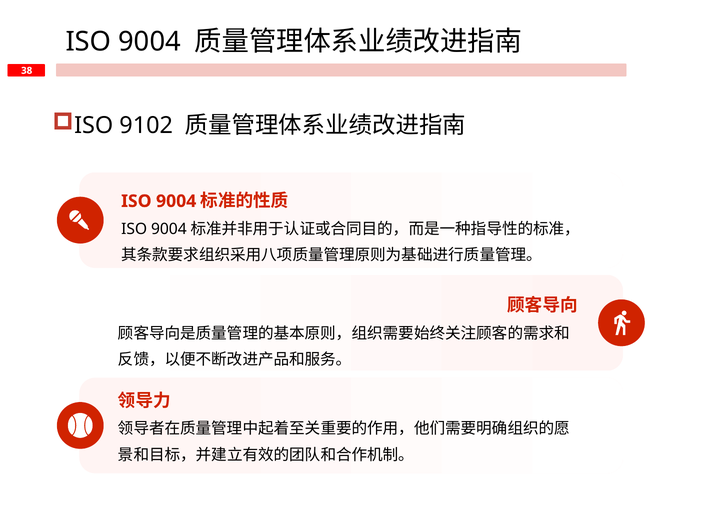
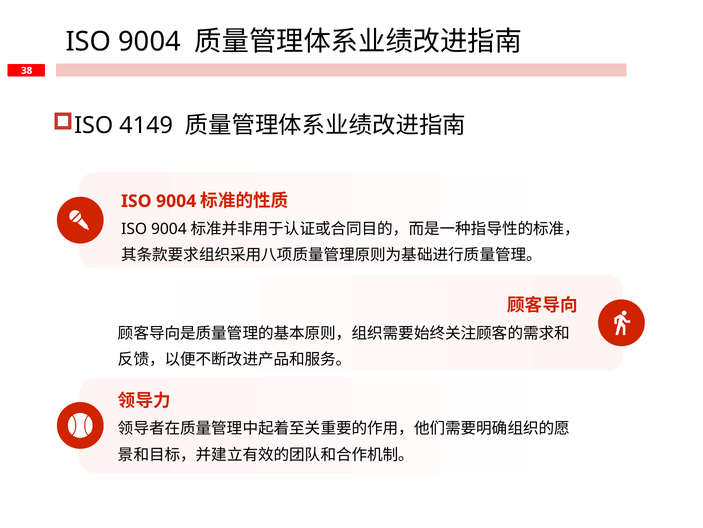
9102: 9102 -> 4149
